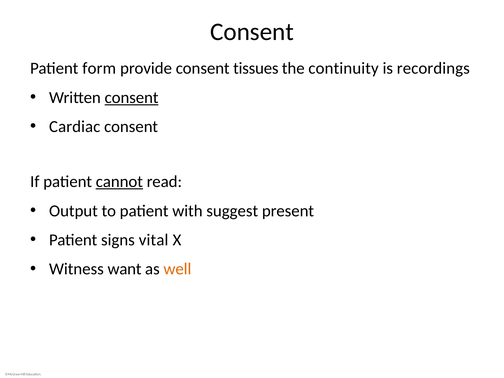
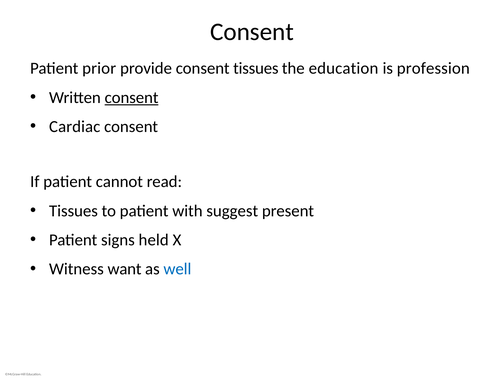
form: form -> prior
the continuity: continuity -> education
recordings: recordings -> profession
cannot underline: present -> none
Output at (73, 211): Output -> Tissues
vital: vital -> held
well colour: orange -> blue
